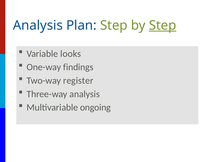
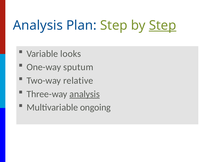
findings: findings -> sputum
register: register -> relative
analysis at (85, 94) underline: none -> present
